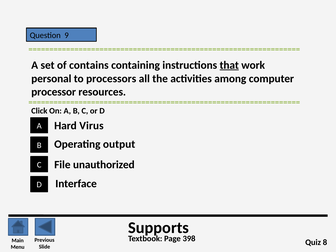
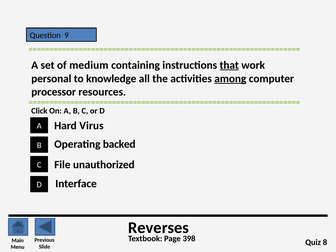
contains: contains -> medium
processors: processors -> knowledge
among underline: none -> present
output: output -> backed
Supports: Supports -> Reverses
